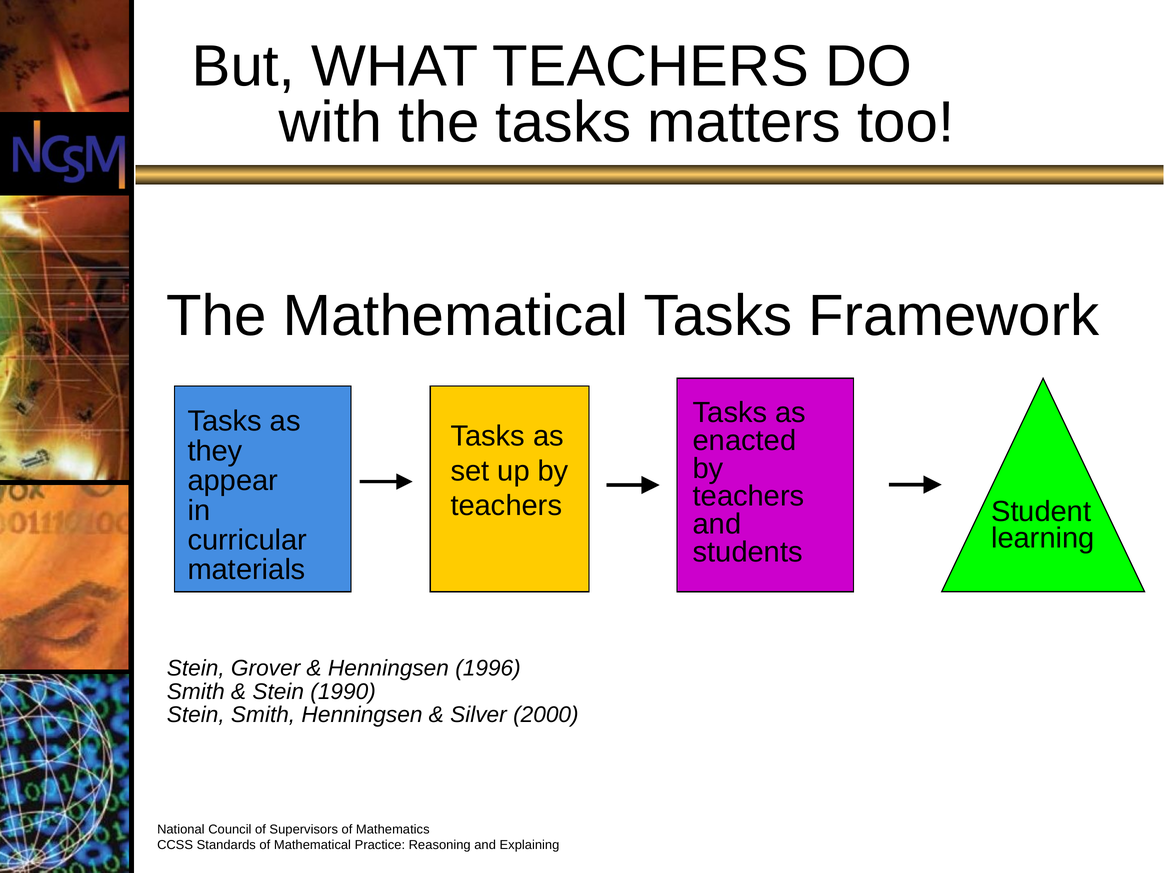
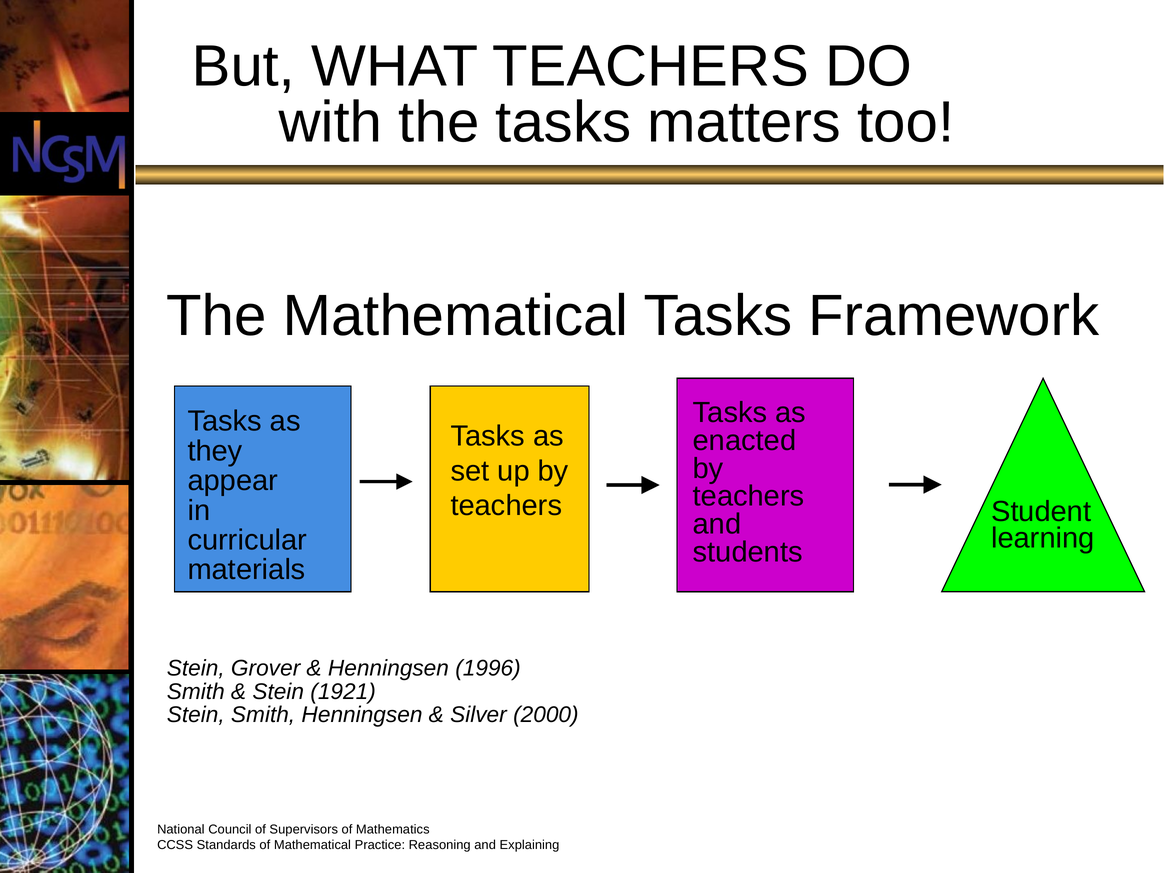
1990: 1990 -> 1921
